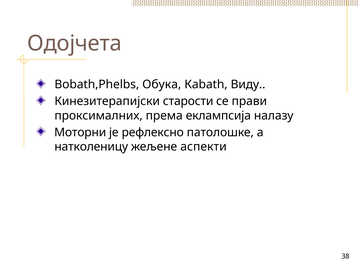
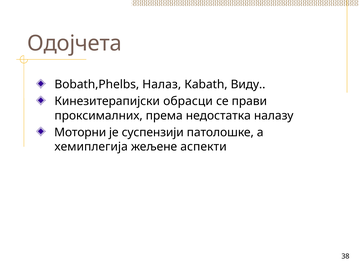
Обука: Обука -> Налаз
старости: старости -> обрасци
еклампсија: еклампсија -> недостатка
рефлексно: рефлексно -> суспензији
натколеницу: натколеницу -> хемиплегија
